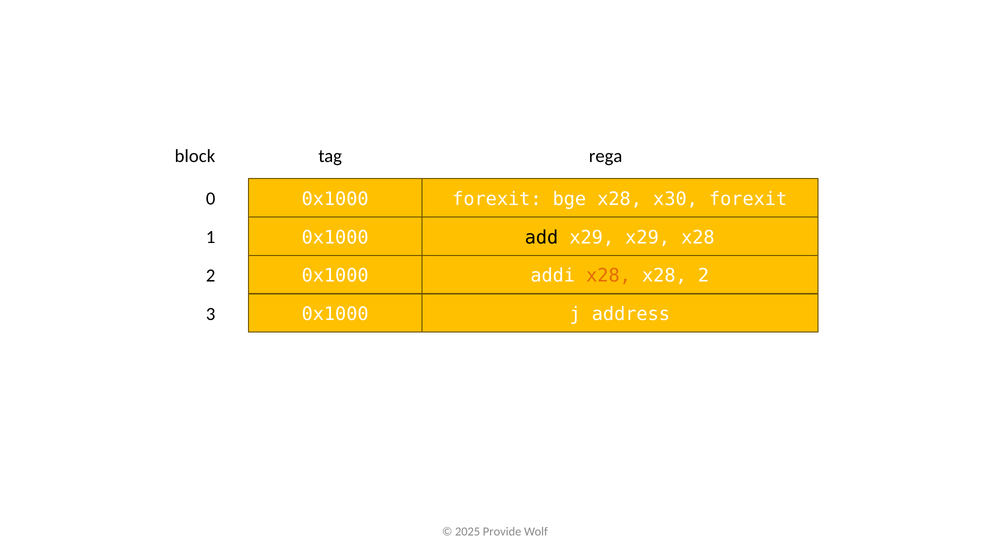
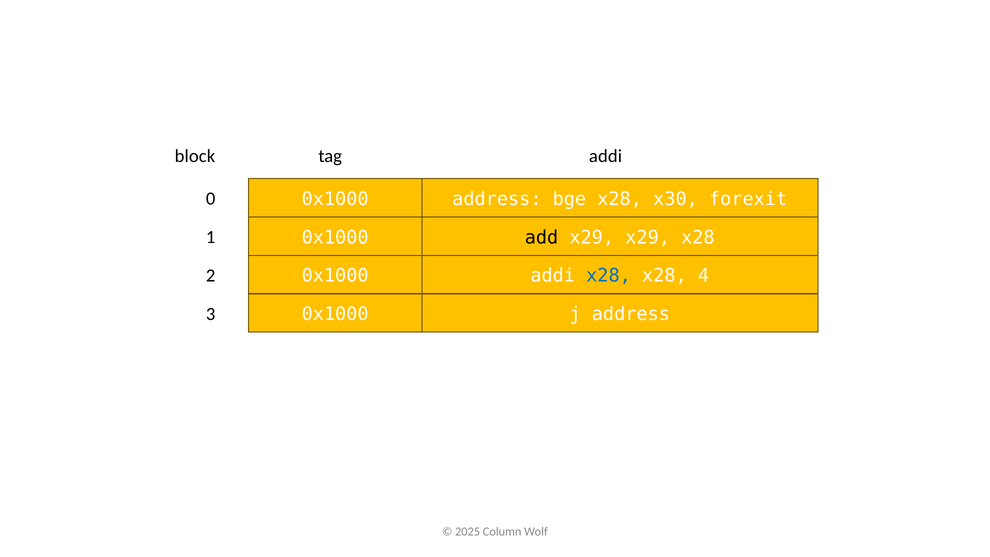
rega at (606, 156): rega -> addi
forexit at (497, 199): forexit -> address
x28 at (609, 276) colour: orange -> blue
x28 2: 2 -> 4
Provide: Provide -> Column
